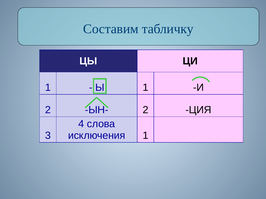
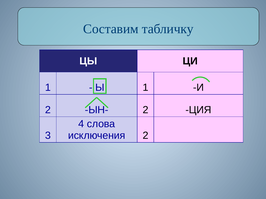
исключения 1: 1 -> 2
